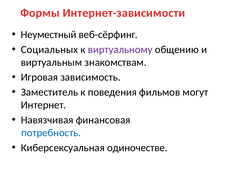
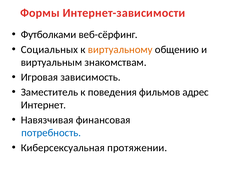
Неуместный: Неуместный -> Футболками
виртуальному colour: purple -> orange
могут: могут -> адрес
одиночестве: одиночестве -> протяжении
